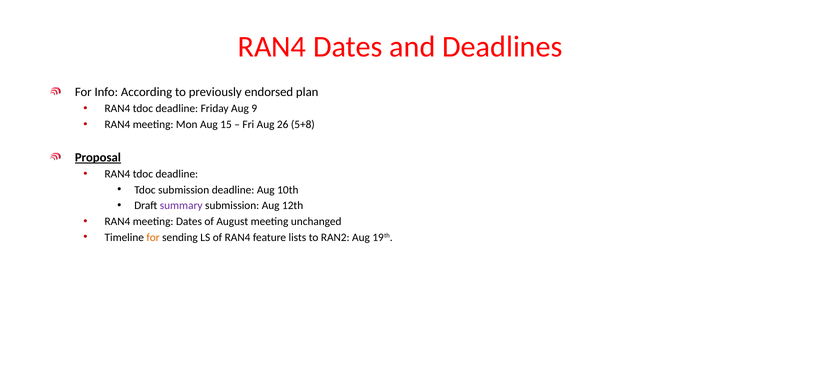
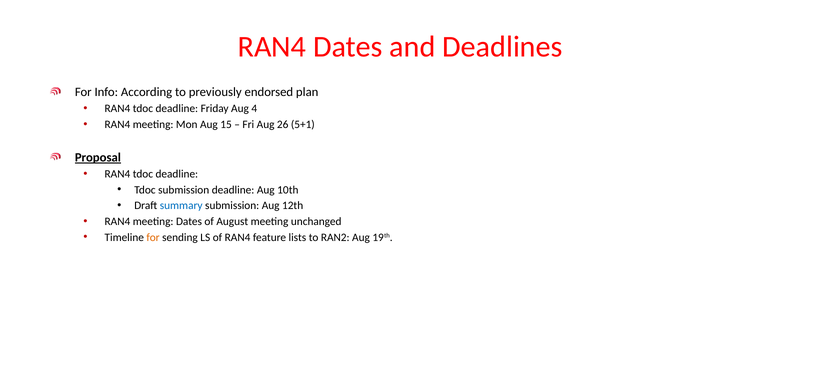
9: 9 -> 4
5+8: 5+8 -> 5+1
summary colour: purple -> blue
